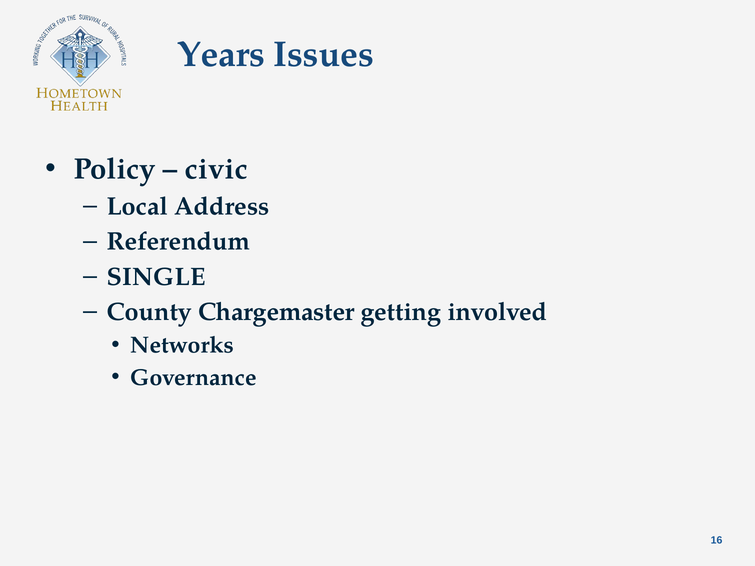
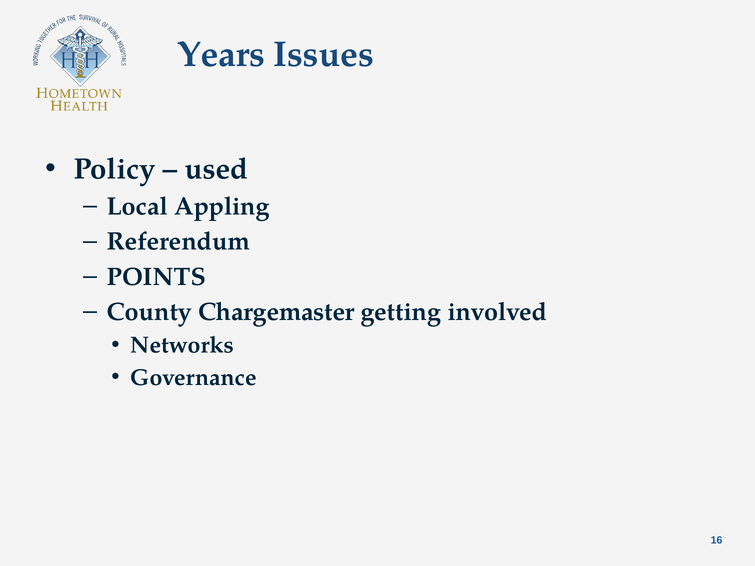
civic: civic -> used
Address: Address -> Appling
SINGLE: SINGLE -> POINTS
